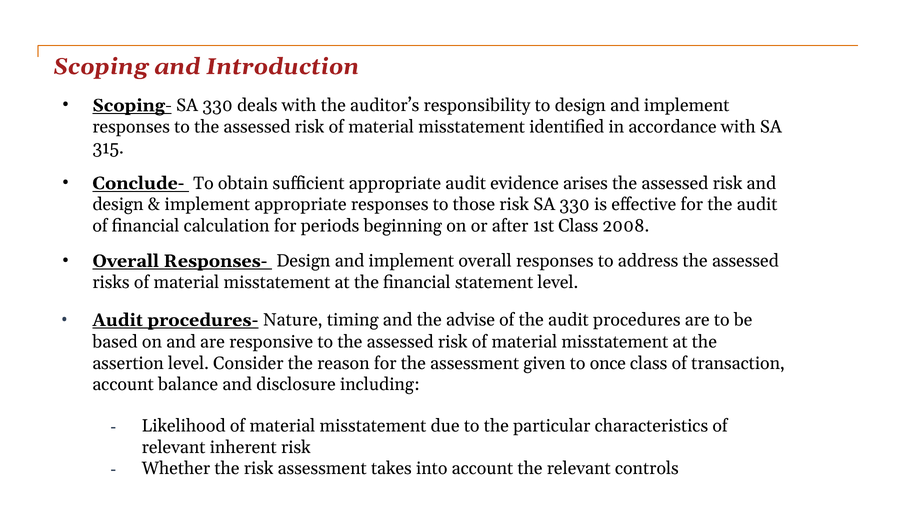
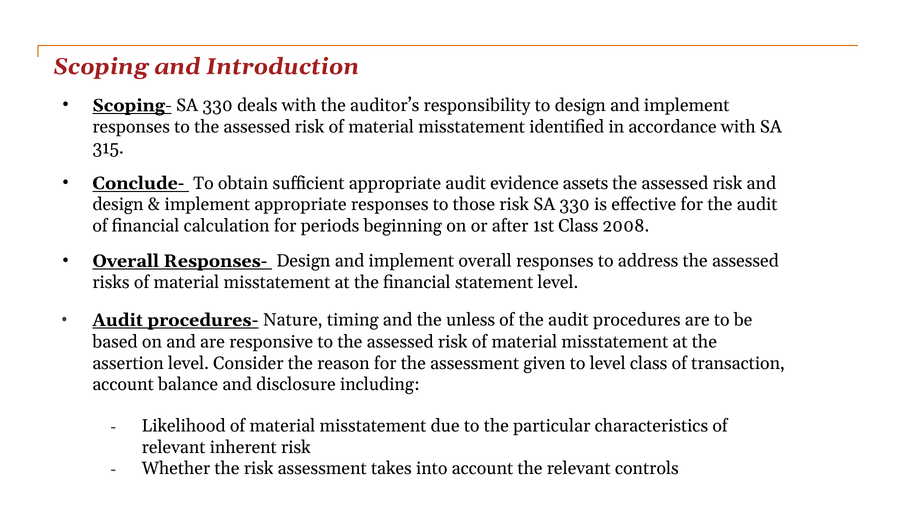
arises: arises -> assets
advise: advise -> unless
to once: once -> level
